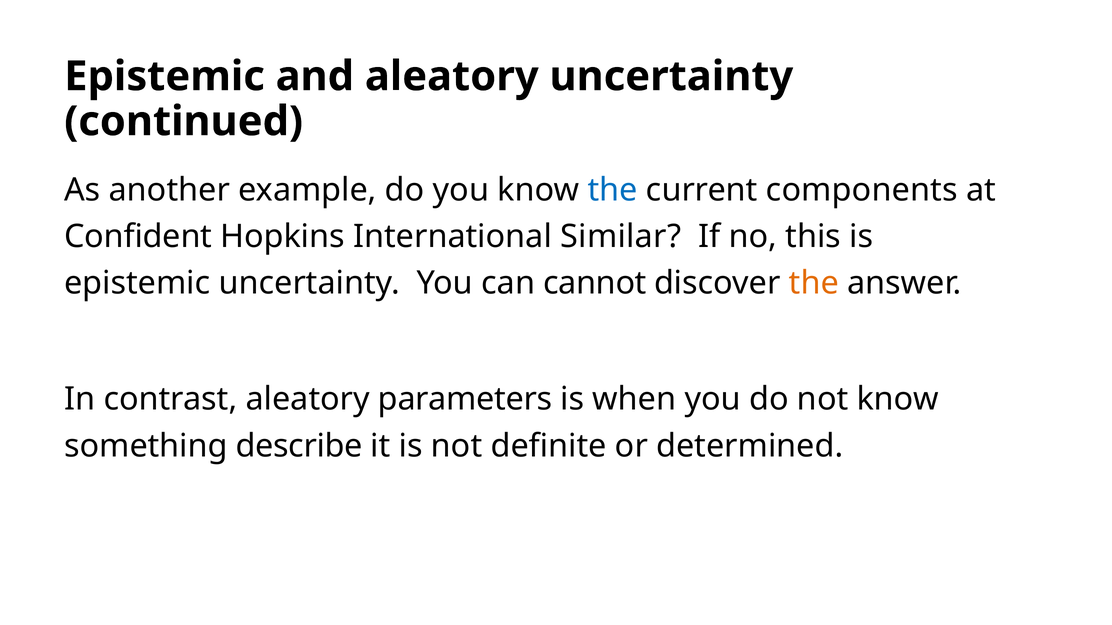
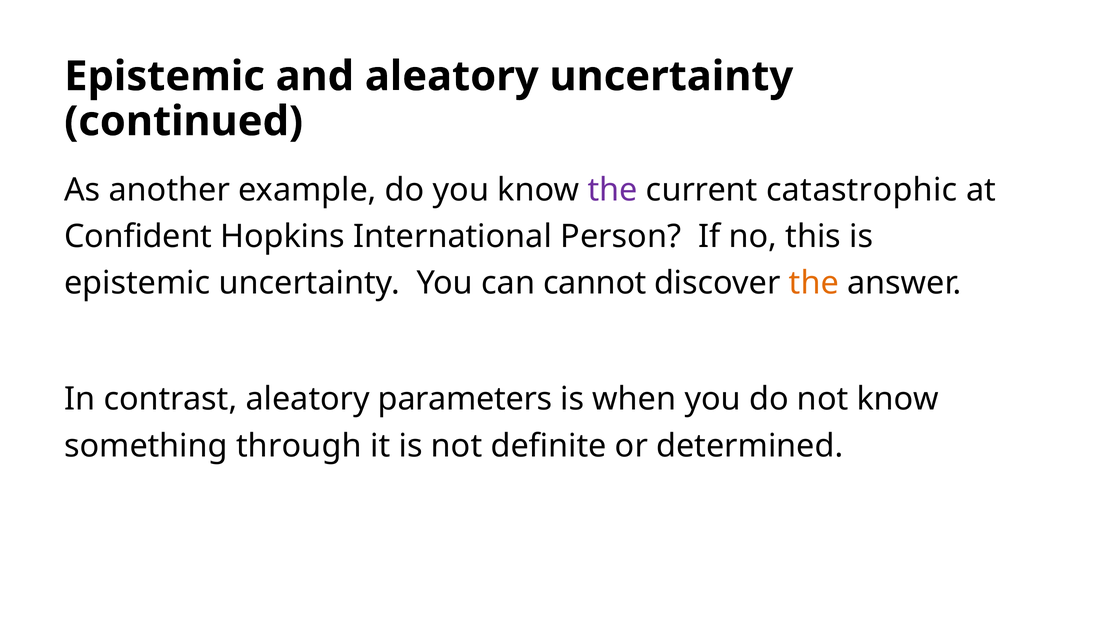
the at (613, 190) colour: blue -> purple
components: components -> catastrophic
Similar: Similar -> Person
describe: describe -> through
